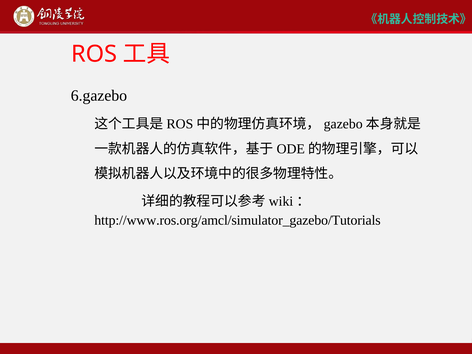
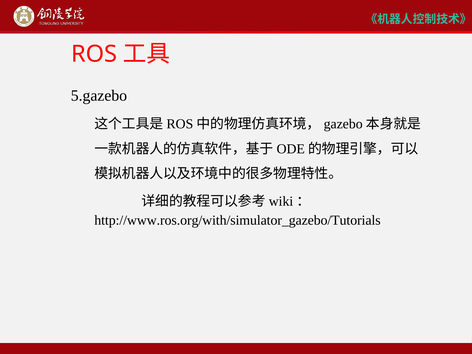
6.gazebo: 6.gazebo -> 5.gazebo
http://www.ros.org/amcl/simulator_gazebo/Tutorials: http://www.ros.org/amcl/simulator_gazebo/Tutorials -> http://www.ros.org/with/simulator_gazebo/Tutorials
